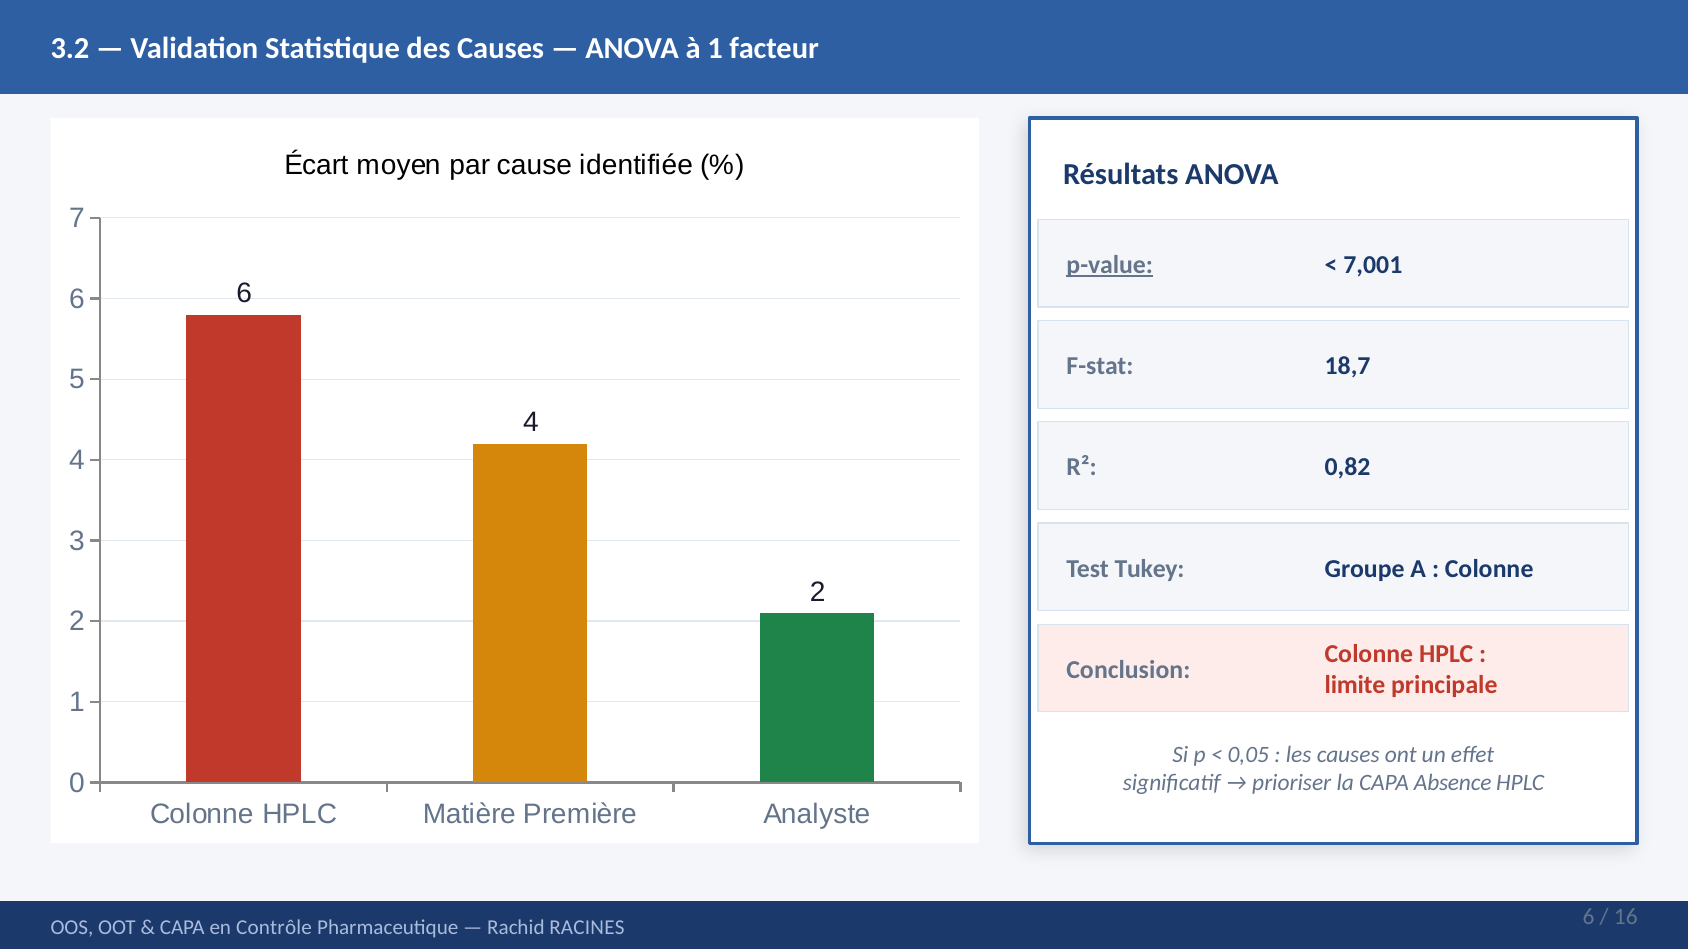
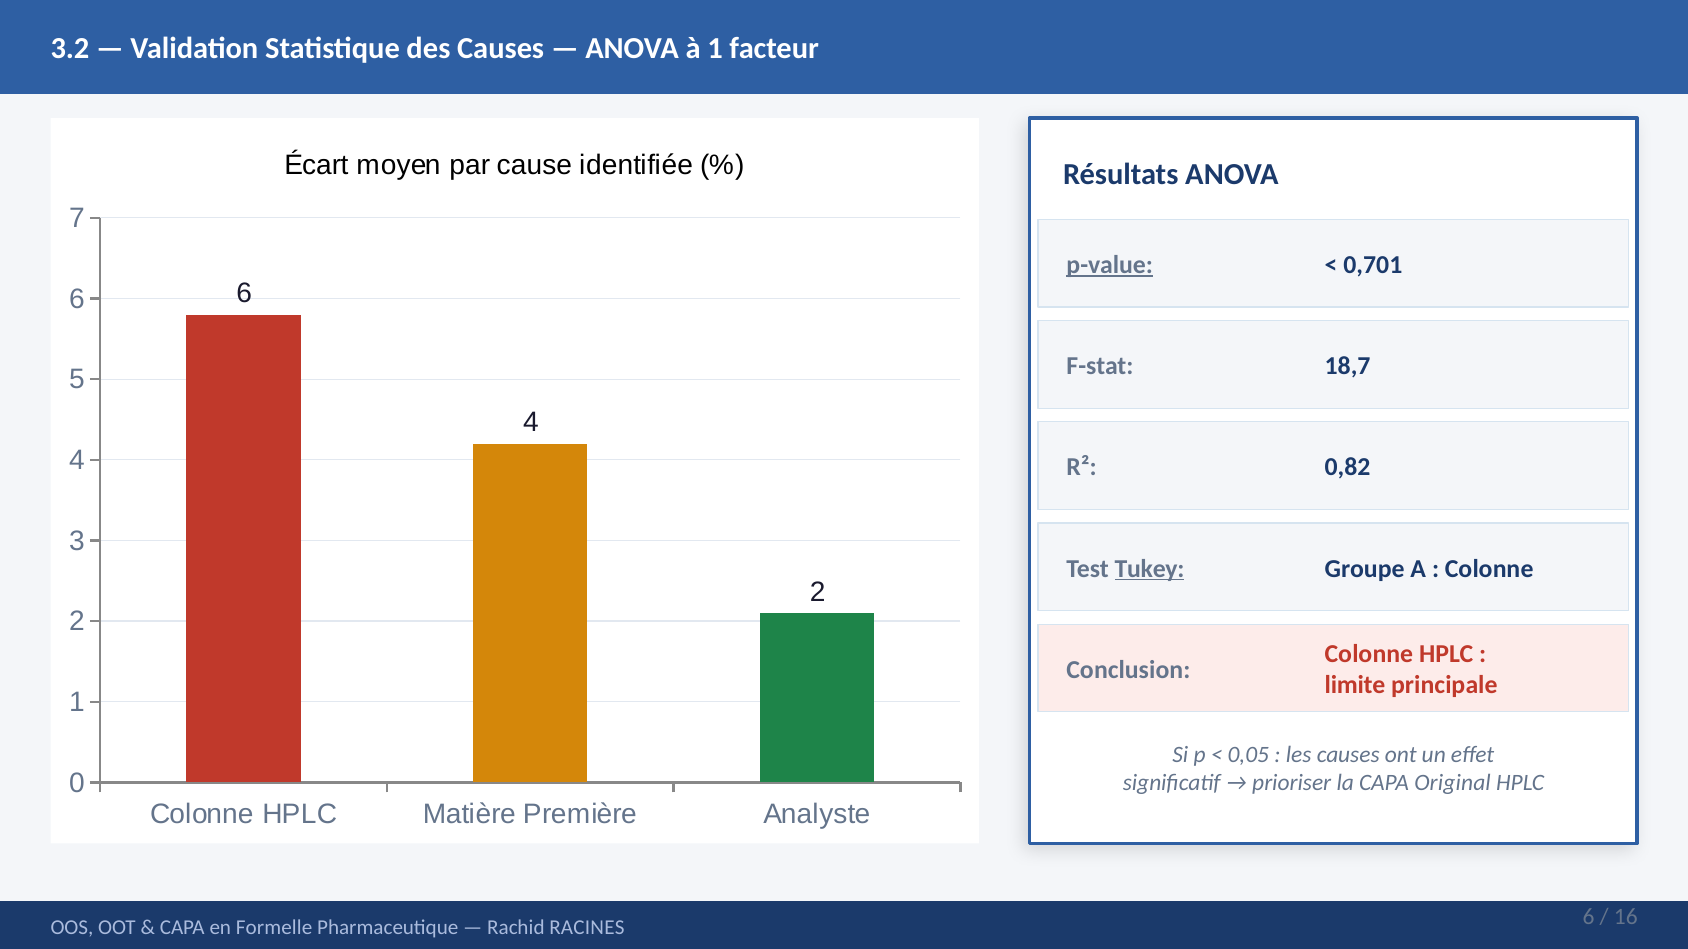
7,001: 7,001 -> 0,701
Tukey underline: none -> present
Absence: Absence -> Original
Contrôle: Contrôle -> Formelle
